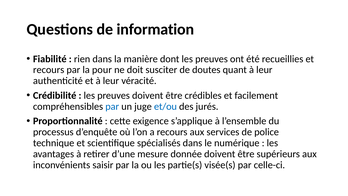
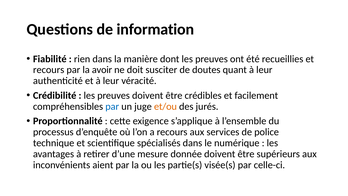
pour: pour -> avoir
et/ou colour: blue -> orange
saisir: saisir -> aient
